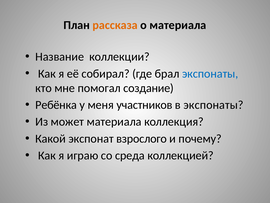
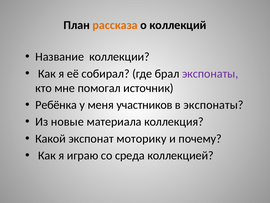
о материала: материала -> коллекций
экспонаты at (210, 73) colour: blue -> purple
создание: создание -> источник
может: может -> новые
взрослого: взрослого -> моторику
